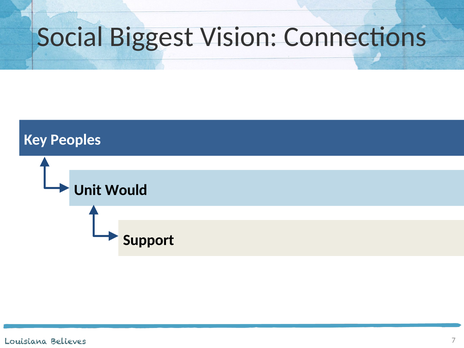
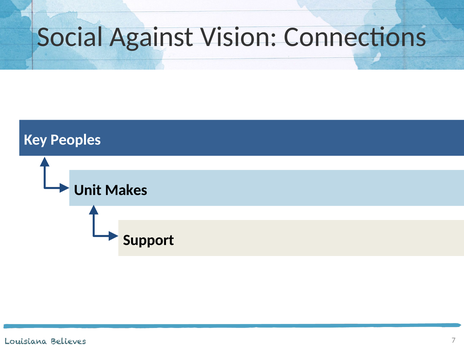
Biggest: Biggest -> Against
Would: Would -> Makes
